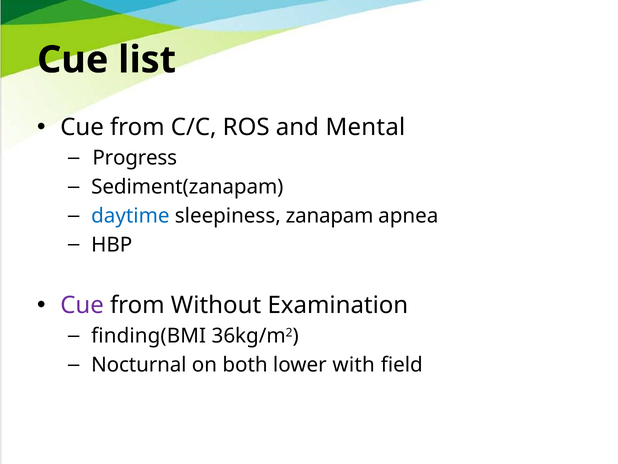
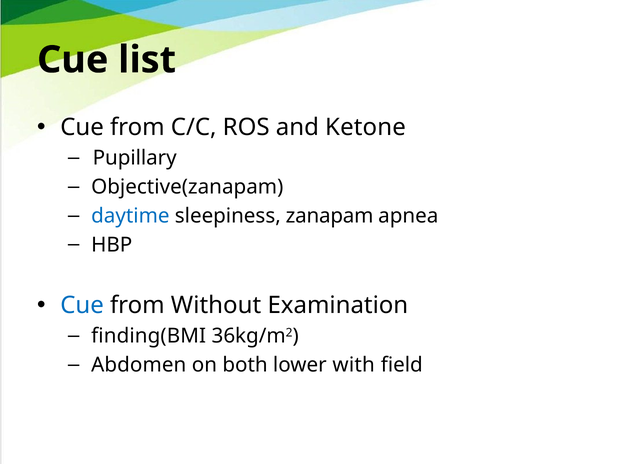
Mental: Mental -> Ketone
Progress: Progress -> Pupillary
Sediment(zanapam: Sediment(zanapam -> Objective(zanapam
Cue at (82, 305) colour: purple -> blue
Nocturnal: Nocturnal -> Abdomen
